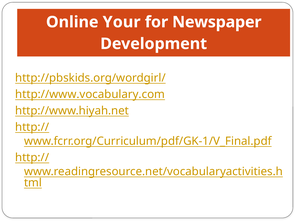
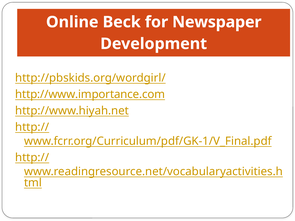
Your: Your -> Beck
http://www.vocabulary.com: http://www.vocabulary.com -> http://www.importance.com
